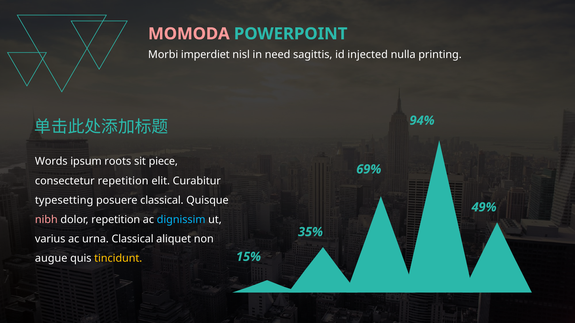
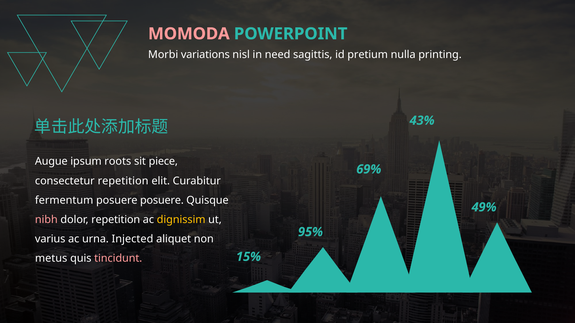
imperdiet: imperdiet -> variations
injected: injected -> pretium
94%: 94% -> 43%
Words: Words -> Augue
typesetting: typesetting -> fermentum
posuere classical: classical -> posuere
dignissim colour: light blue -> yellow
35%: 35% -> 95%
urna Classical: Classical -> Injected
augue: augue -> metus
tincidunt colour: yellow -> pink
